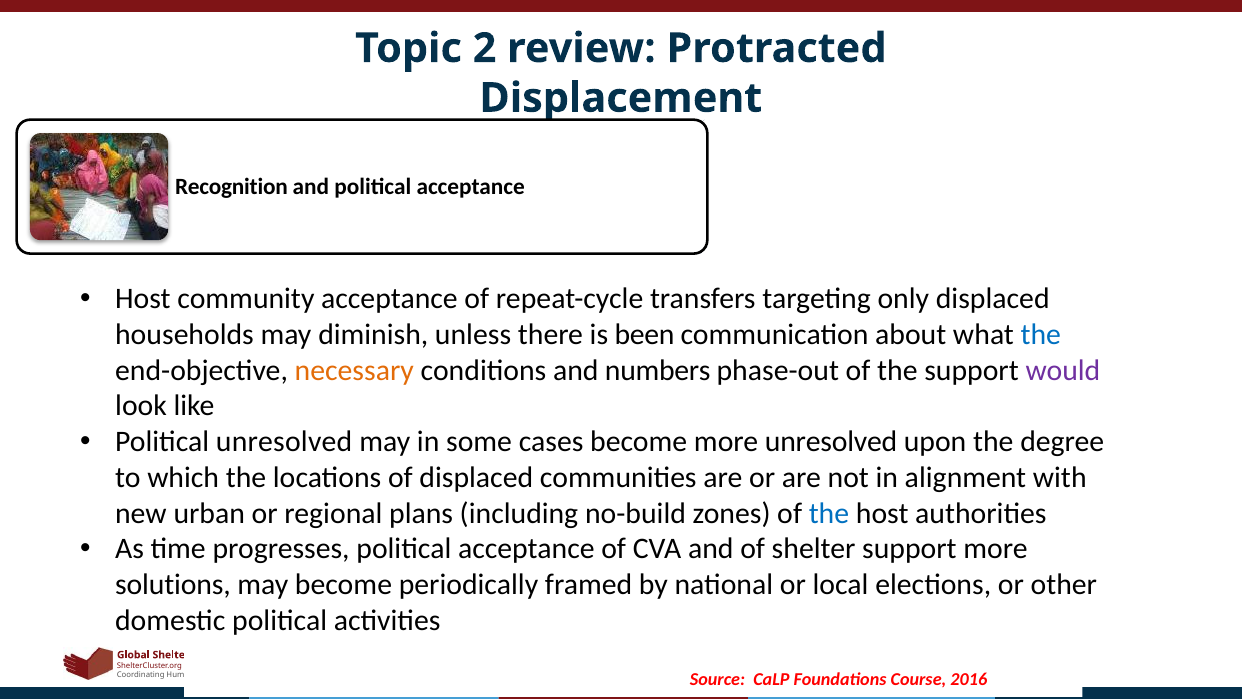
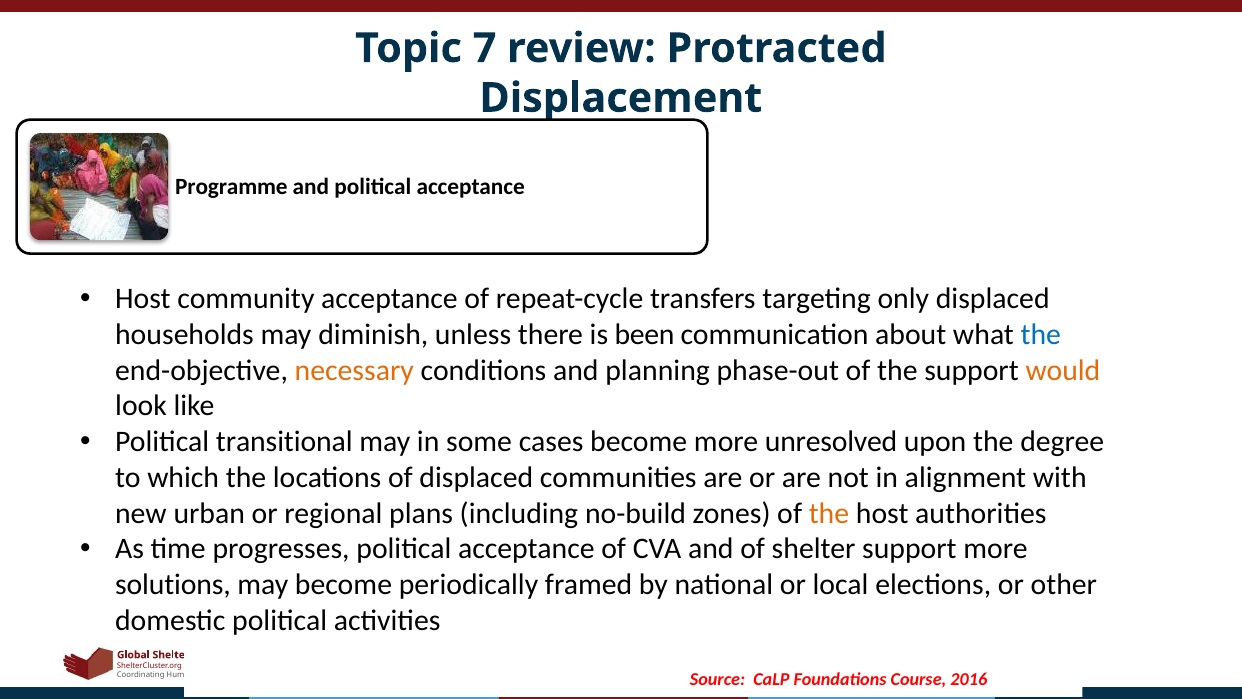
2: 2 -> 7
Recognition: Recognition -> Programme
numbers: numbers -> planning
would colour: purple -> orange
Political unresolved: unresolved -> transitional
the at (829, 513) colour: blue -> orange
